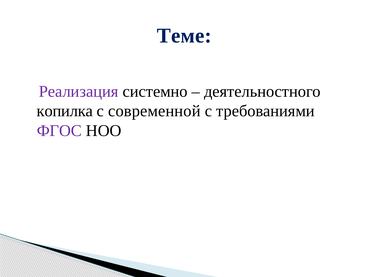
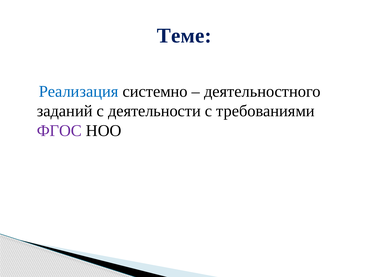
Реализация colour: purple -> blue
копилка: копилка -> заданий
современной: современной -> деятельности
